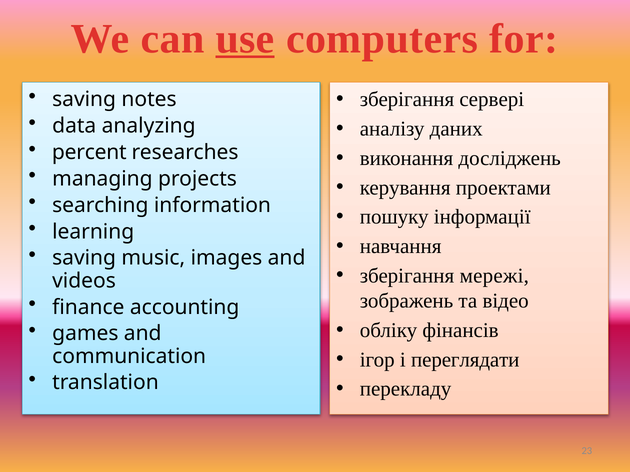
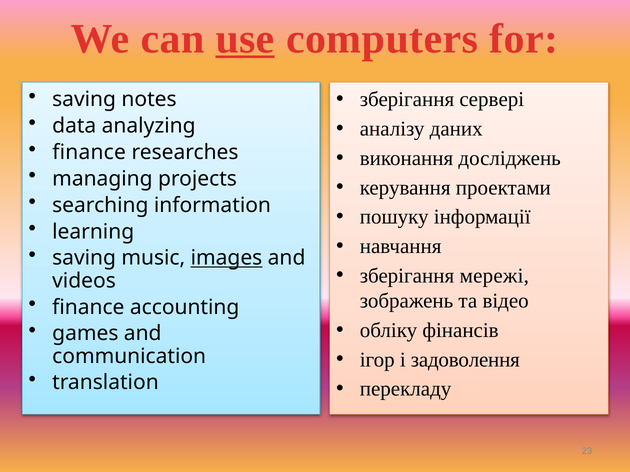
percent at (89, 153): percent -> finance
images underline: none -> present
переглядати: переглядати -> задоволення
